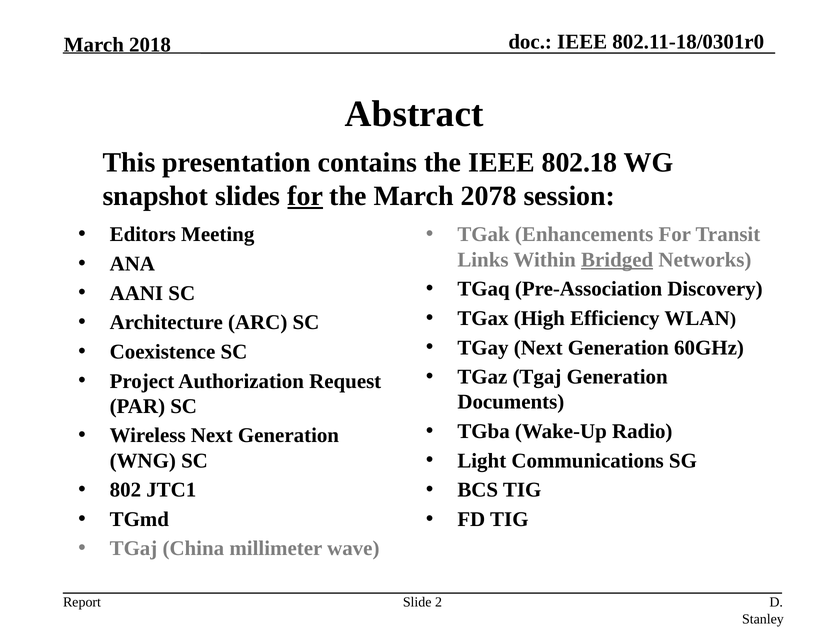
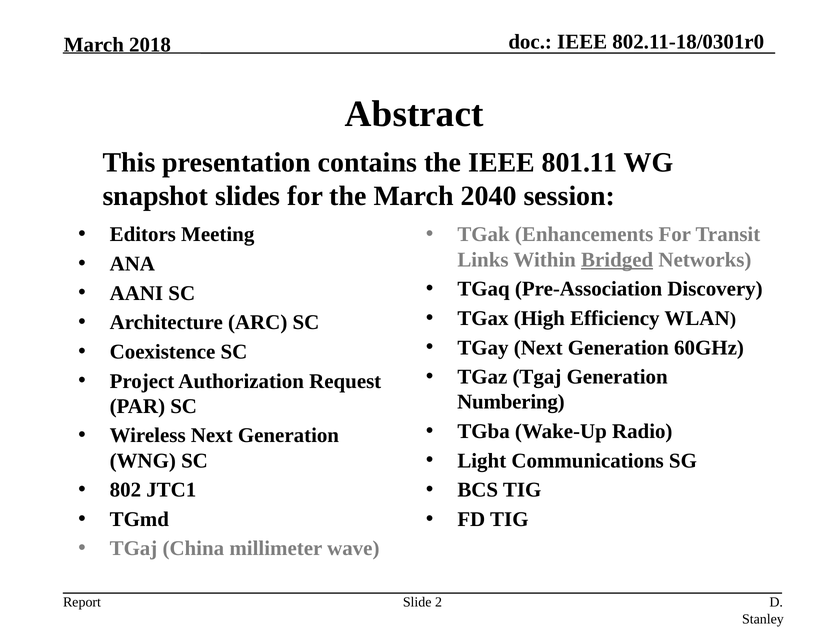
802.18: 802.18 -> 801.11
for at (305, 196) underline: present -> none
2078: 2078 -> 2040
Documents: Documents -> Numbering
